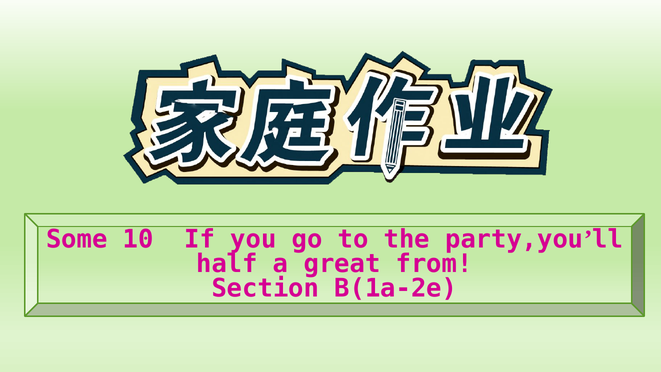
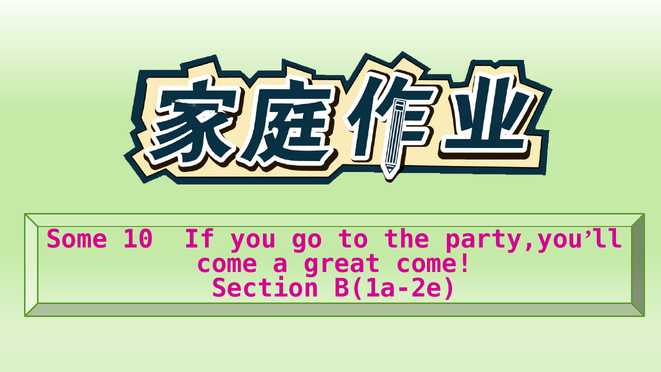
half at (227, 264): half -> come
great from: from -> come
